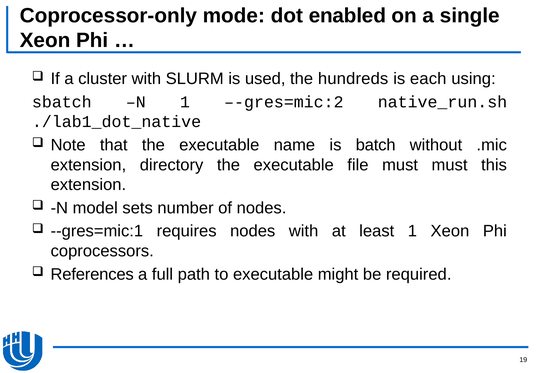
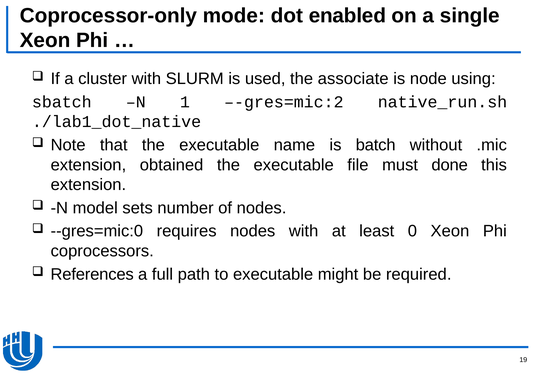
hundreds: hundreds -> associate
each: each -> node
directory: directory -> obtained
must must: must -> done
--gres=mic:1: --gres=mic:1 -> --gres=mic:0
least 1: 1 -> 0
